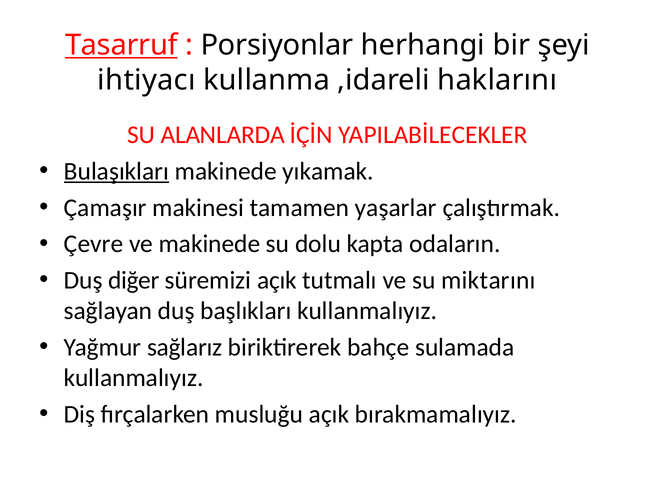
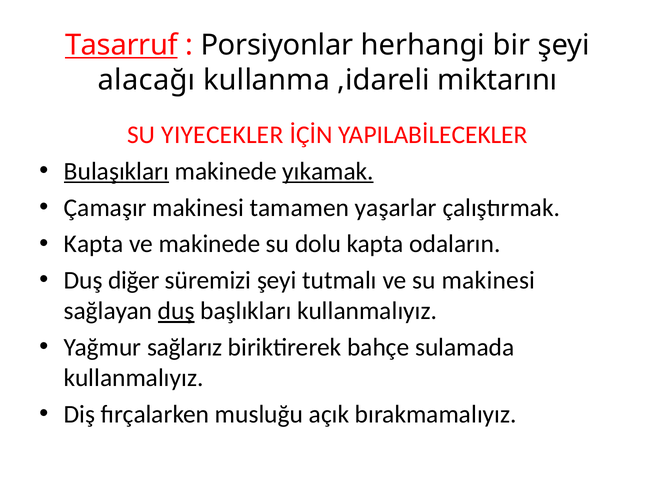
ihtiyacı: ihtiyacı -> alacağı
haklarını: haklarını -> miktarını
ALANLARDA: ALANLARDA -> YIYECEKLER
yıkamak underline: none -> present
Çevre at (94, 244): Çevre -> Kapta
süremizi açık: açık -> şeyi
su miktarını: miktarını -> makinesi
duş at (176, 311) underline: none -> present
